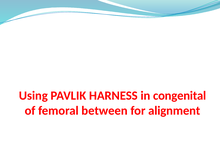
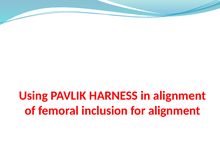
in congenital: congenital -> alignment
between: between -> inclusion
